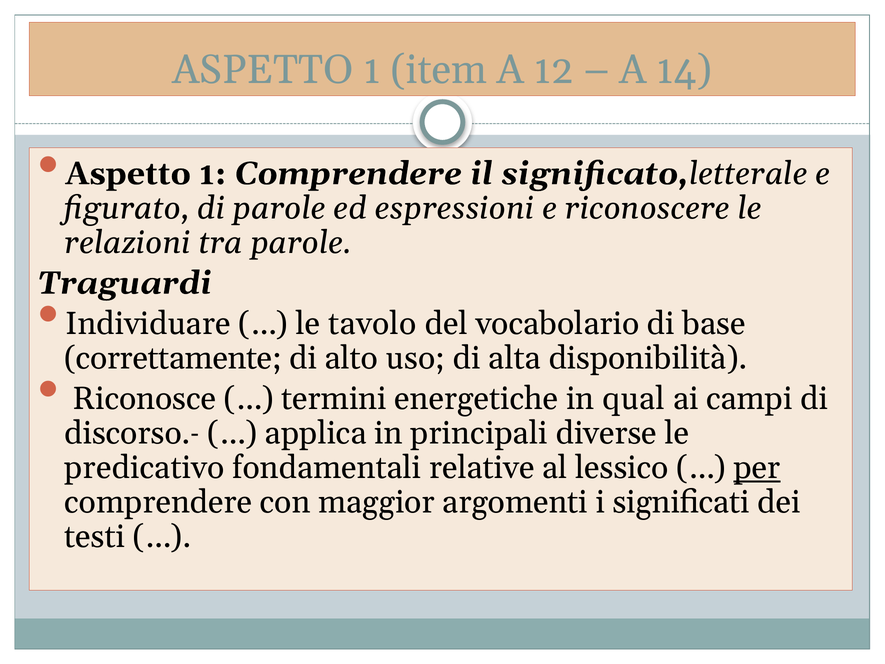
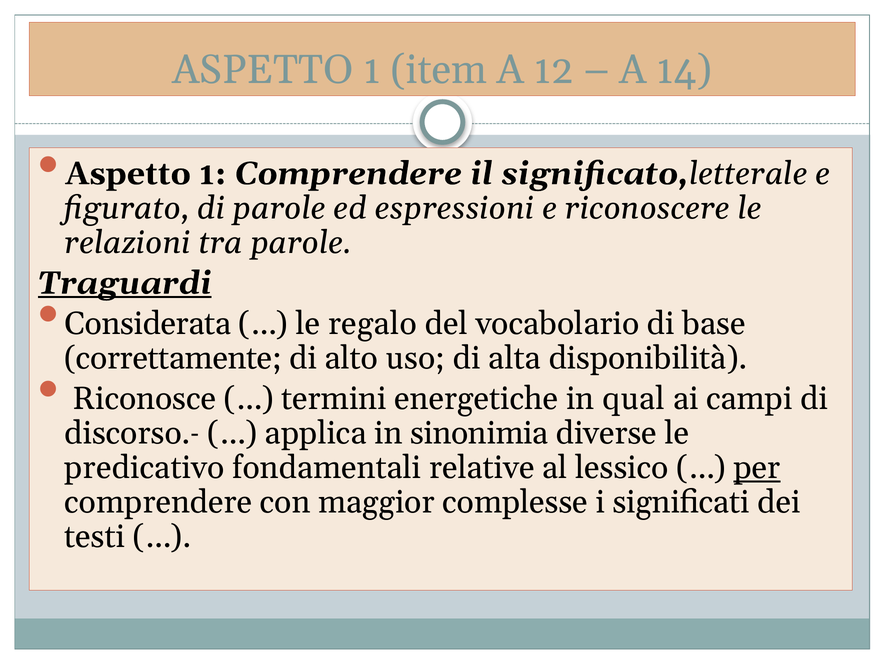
Traguardi underline: none -> present
Individuare: Individuare -> Considerata
tavolo: tavolo -> regalo
principali: principali -> sinonimia
argomenti: argomenti -> complesse
